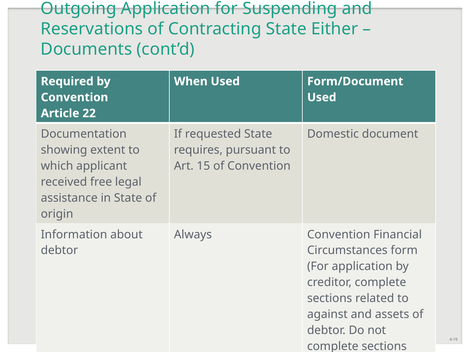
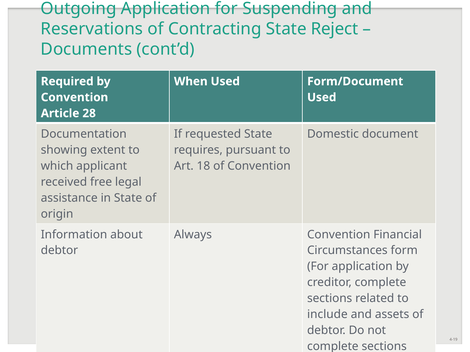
Either: Either -> Reject
22: 22 -> 28
15: 15 -> 18
against: against -> include
